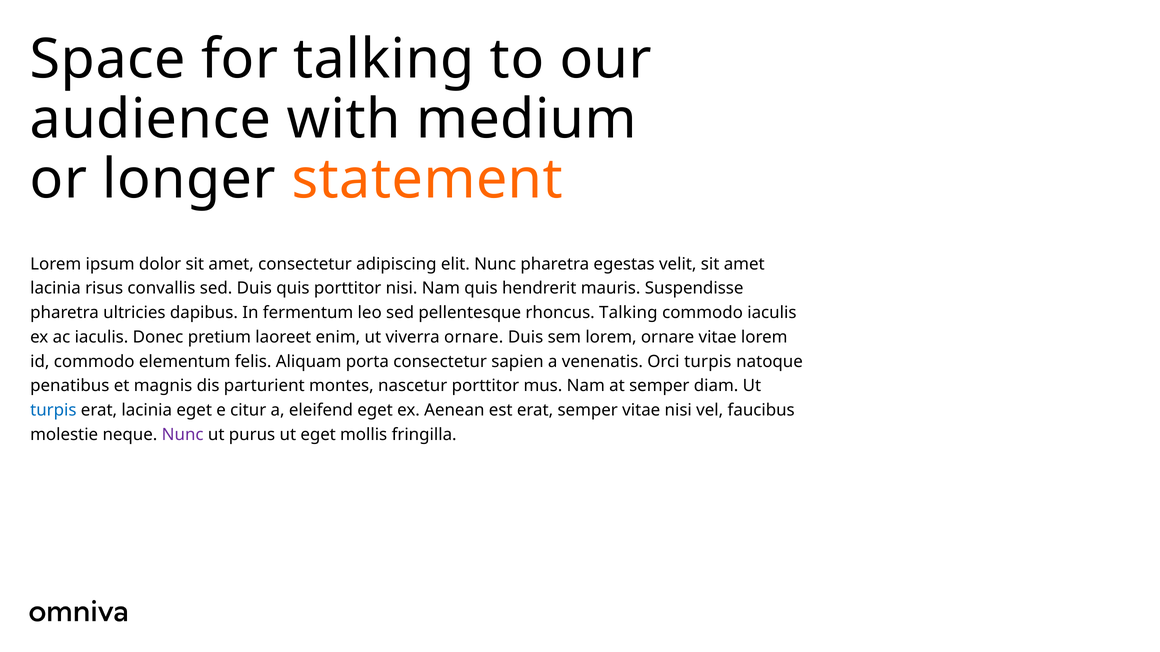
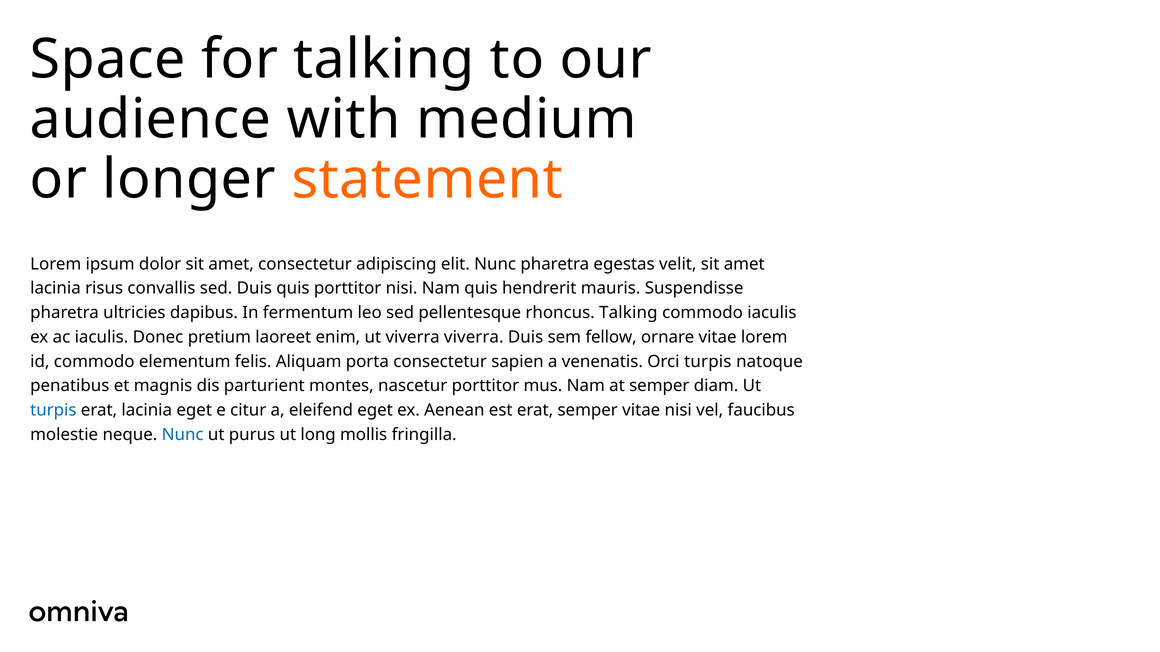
viverra ornare: ornare -> viverra
sem lorem: lorem -> fellow
Nunc at (183, 435) colour: purple -> blue
ut eget: eget -> long
